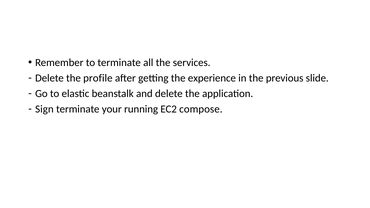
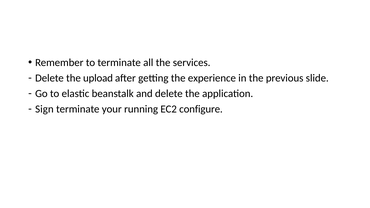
profile: profile -> upload
compose: compose -> configure
